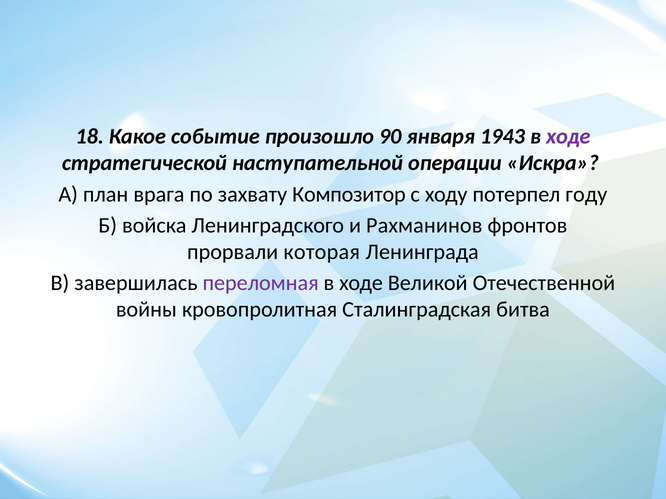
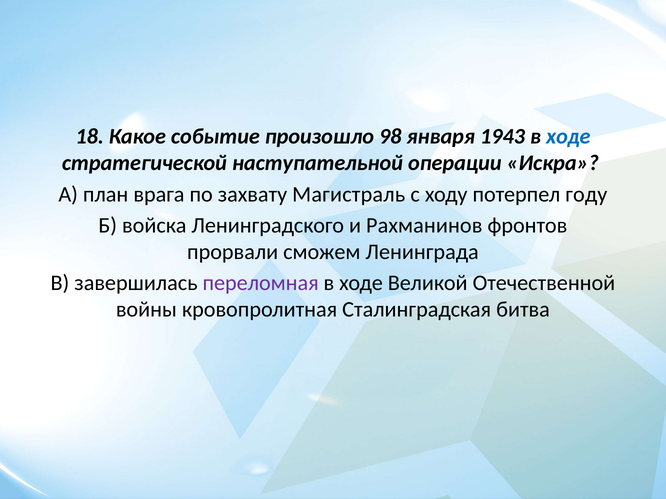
90: 90 -> 98
ходе at (568, 137) colour: purple -> blue
Композитор: Композитор -> Магистраль
которая: которая -> сможем
